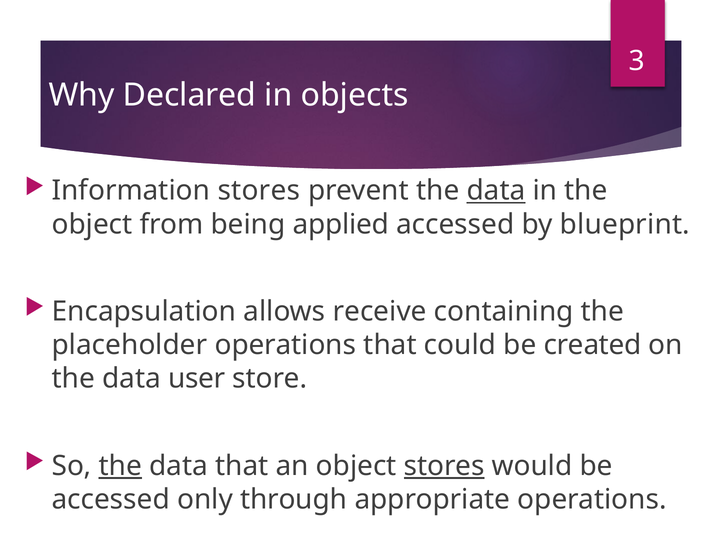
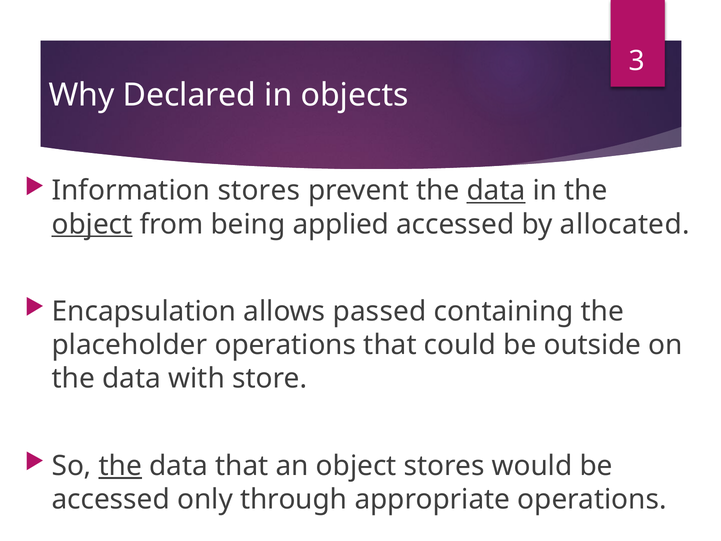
object at (92, 224) underline: none -> present
blueprint: blueprint -> allocated
receive: receive -> passed
created: created -> outside
user: user -> with
stores at (444, 466) underline: present -> none
